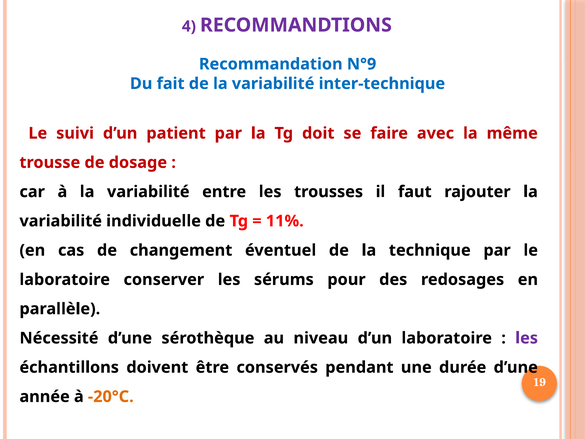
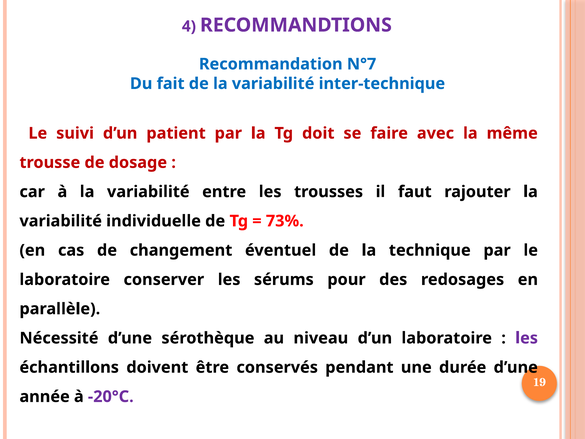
N°9: N°9 -> N°7
11%: 11% -> 73%
-20°C colour: orange -> purple
